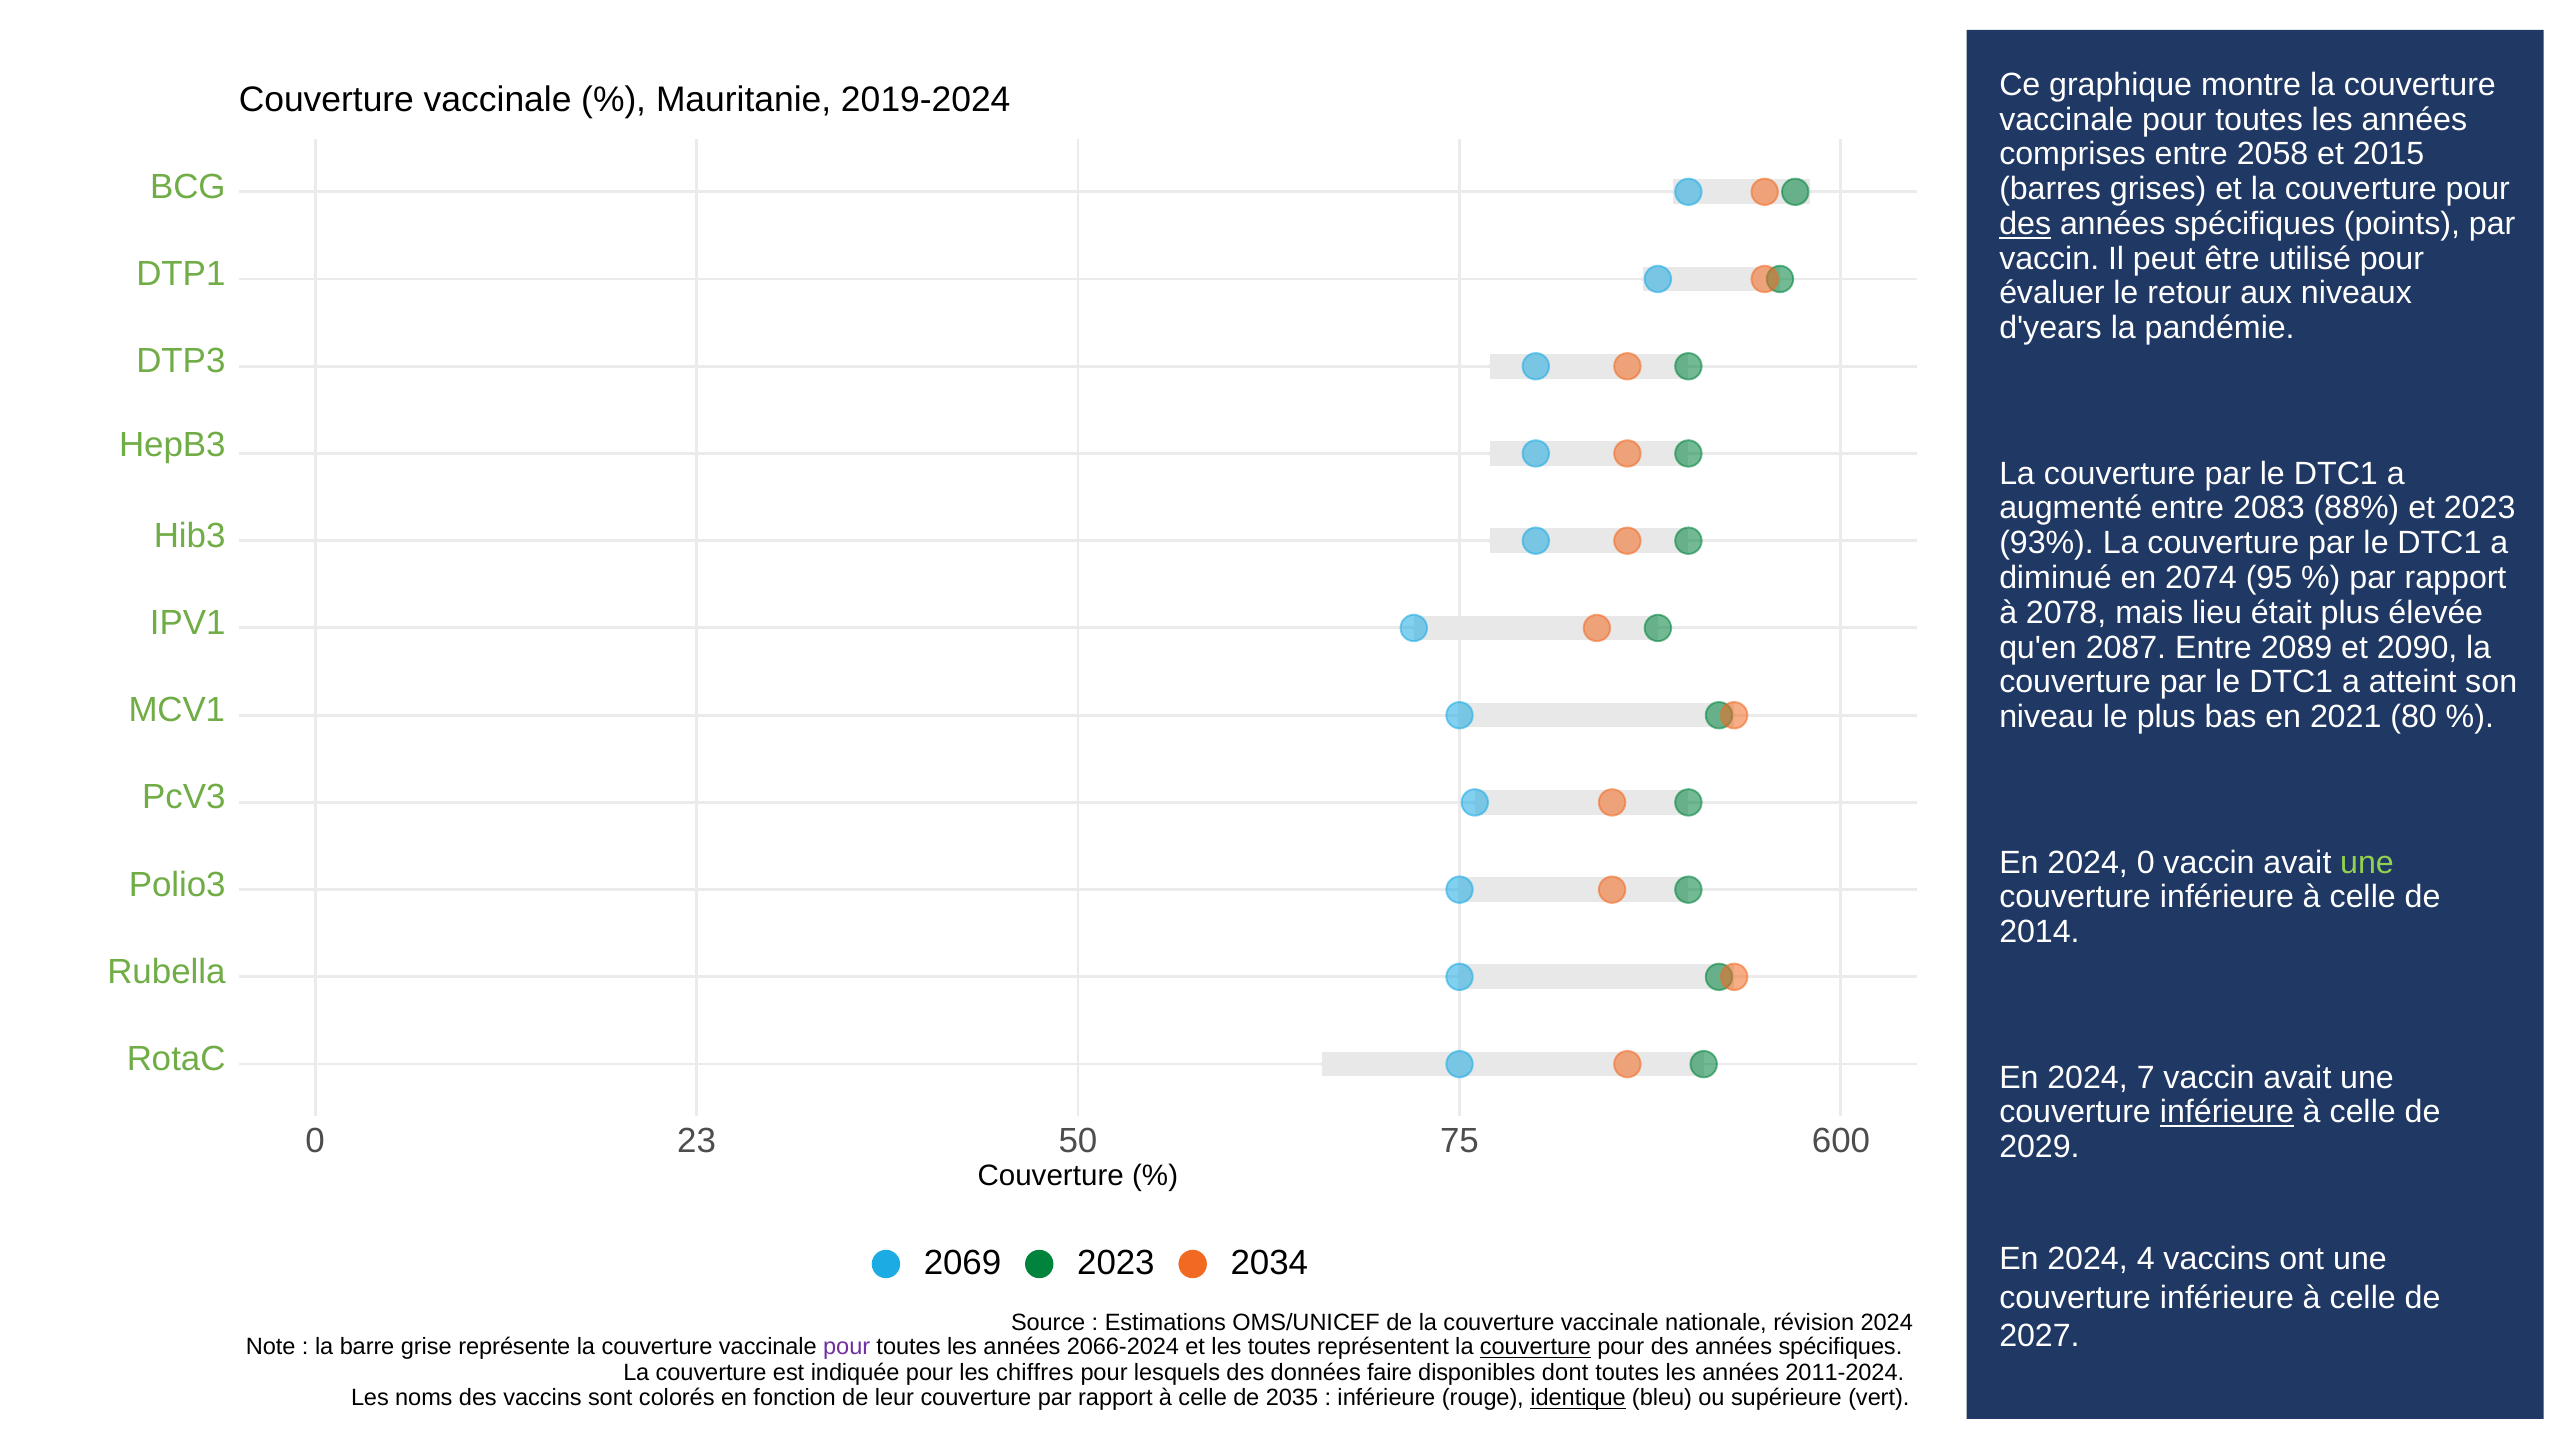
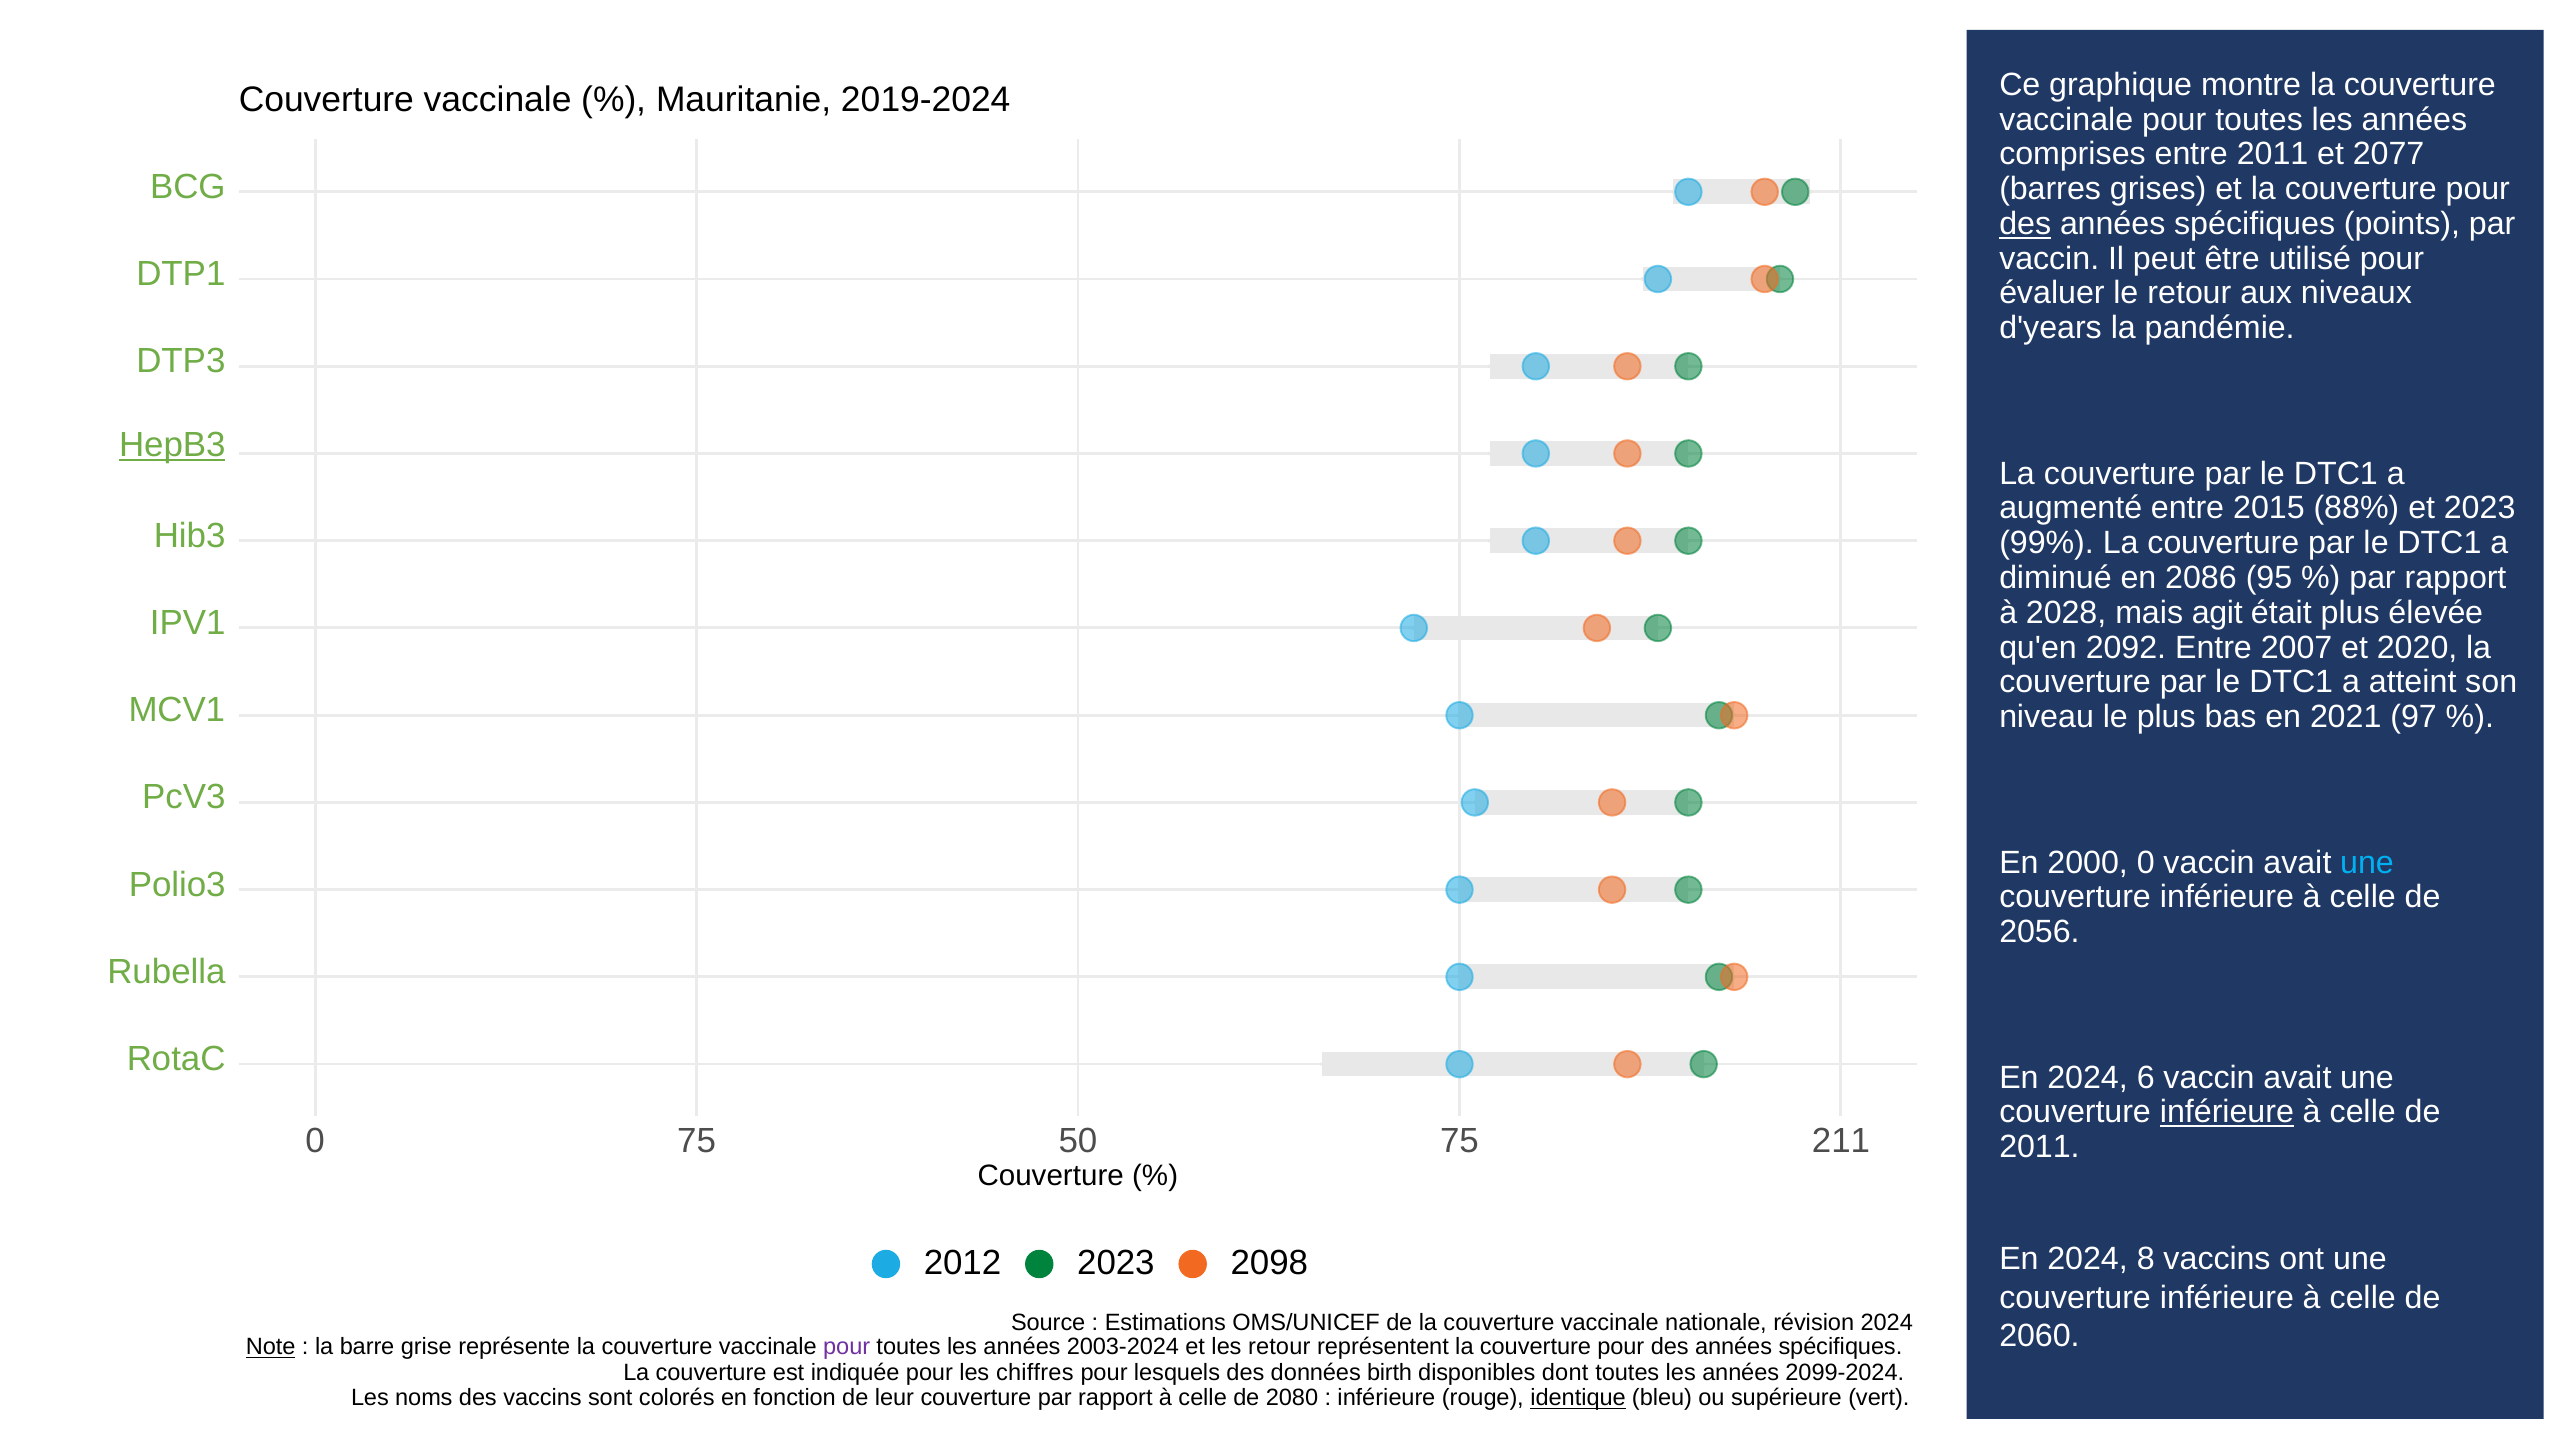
entre 2058: 2058 -> 2011
2015: 2015 -> 2077
HepB3 underline: none -> present
2083: 2083 -> 2015
93%: 93% -> 99%
2074: 2074 -> 2086
2078: 2078 -> 2028
lieu: lieu -> agit
2087: 2087 -> 2092
2089: 2089 -> 2007
2090: 2090 -> 2020
80: 80 -> 97
2024 at (2088, 863): 2024 -> 2000
une at (2367, 863) colour: light green -> light blue
2014: 2014 -> 2056
7: 7 -> 6
0 23: 23 -> 75
600: 600 -> 211
2029 at (2039, 1147): 2029 -> 2011
4: 4 -> 8
2069: 2069 -> 2012
2034: 2034 -> 2098
2027: 2027 -> 2060
Note underline: none -> present
2066-2024: 2066-2024 -> 2003-2024
les toutes: toutes -> retour
couverture at (1535, 1347) underline: present -> none
faire: faire -> birth
2011-2024: 2011-2024 -> 2099-2024
2035: 2035 -> 2080
